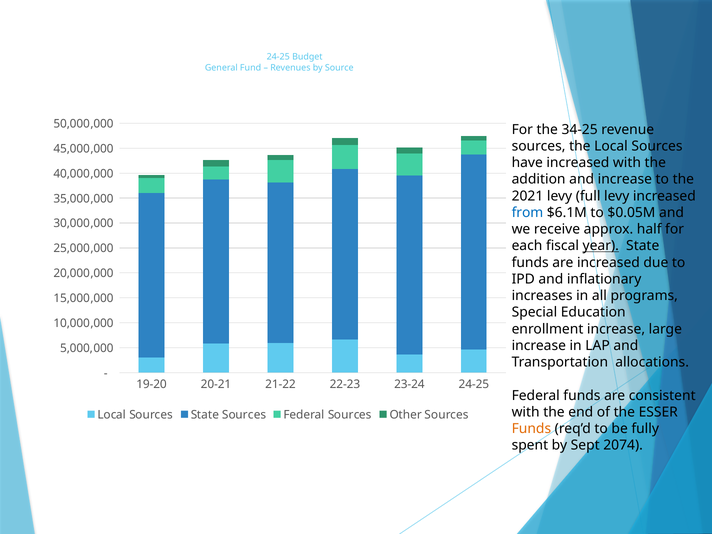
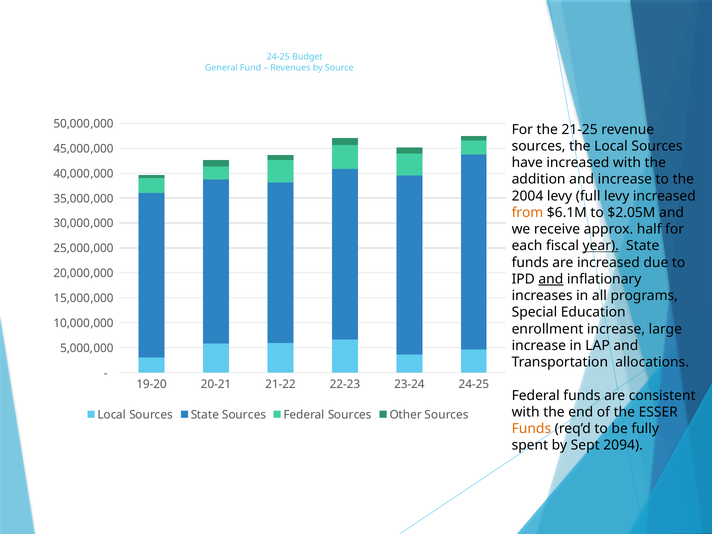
34-25: 34-25 -> 21-25
2021: 2021 -> 2004
from colour: blue -> orange
$0.05M: $0.05M -> $2.05M
and at (551, 279) underline: none -> present
2074: 2074 -> 2094
